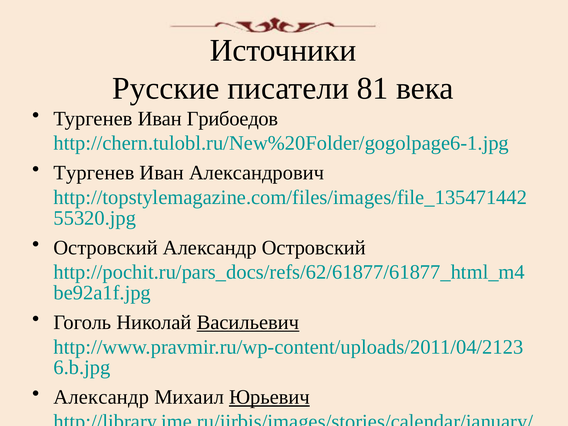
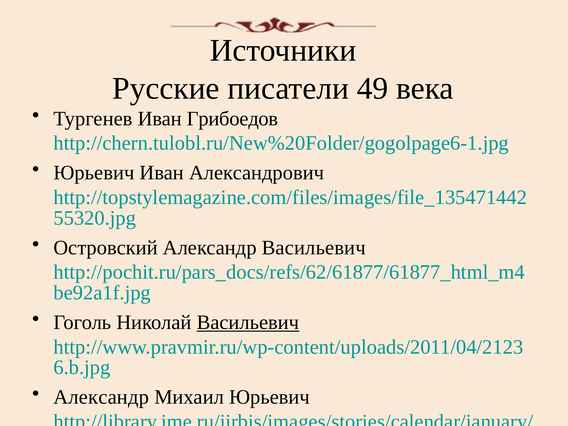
81: 81 -> 49
Тургенев at (94, 173): Тургенев -> Юрьевич
Александр Островский: Островский -> Васильевич
Юрьевич at (269, 397) underline: present -> none
